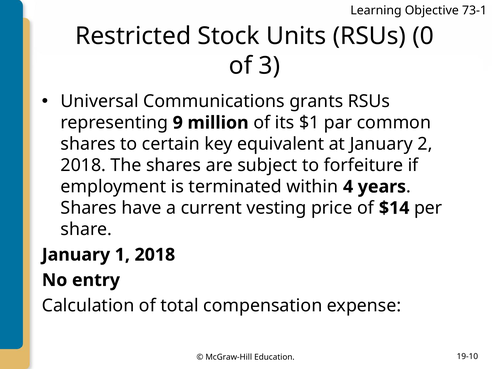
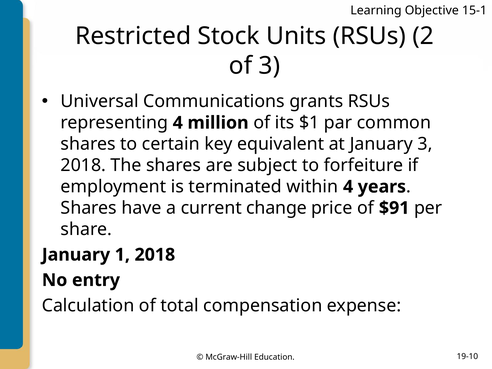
73-1: 73-1 -> 15-1
0: 0 -> 2
representing 9: 9 -> 4
January 2: 2 -> 3
vesting: vesting -> change
$14: $14 -> $91
